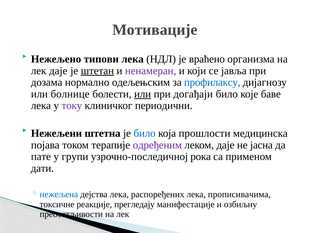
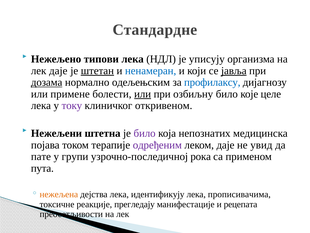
Мотивације: Мотивације -> Стандардне
враћено: враћено -> уписују
ненамеран colour: purple -> blue
јавља underline: none -> present
дозама underline: none -> present
болнице: болнице -> примене
догађаји: догађаји -> озбиљну
баве: баве -> целе
периодични: периодични -> откривеном
било at (145, 133) colour: blue -> purple
прошлости: прошлости -> непознатих
јасна: јасна -> увид
дати: дати -> пута
нежељена colour: blue -> orange
распоређених: распоређених -> идентификују
озбиљну: озбиљну -> рецепата
